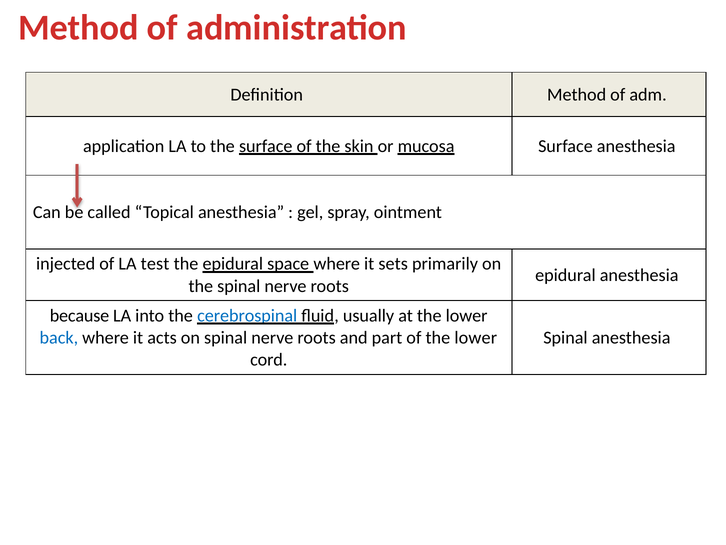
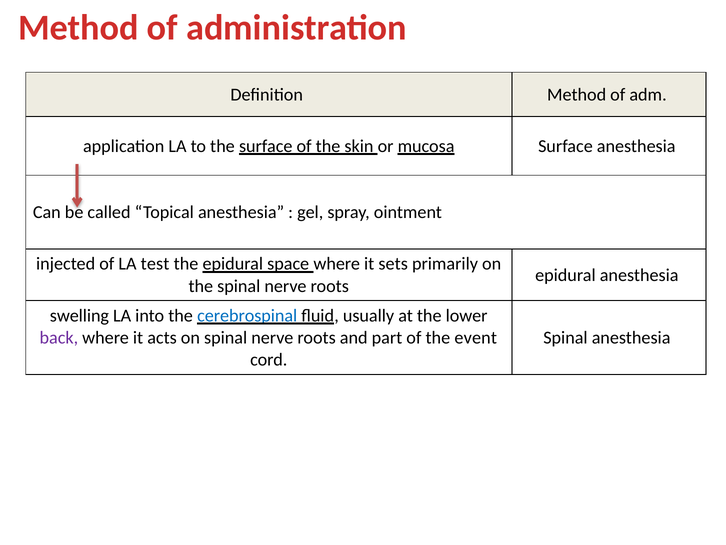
because: because -> swelling
back colour: blue -> purple
of the lower: lower -> event
